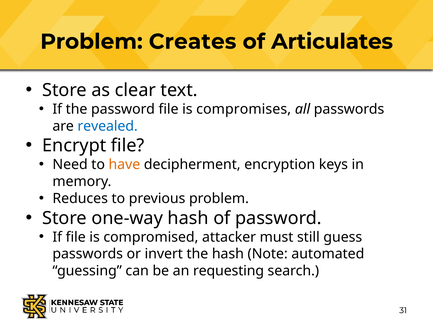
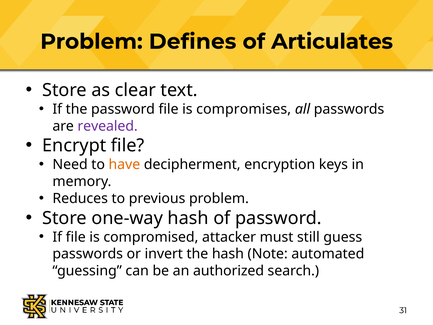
Creates: Creates -> Defines
revealed colour: blue -> purple
requesting: requesting -> authorized
